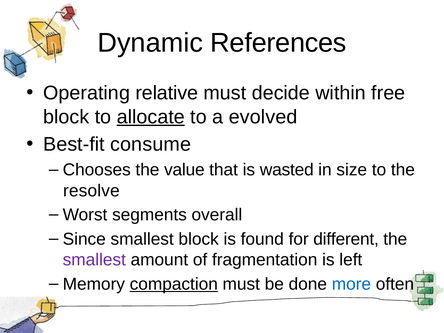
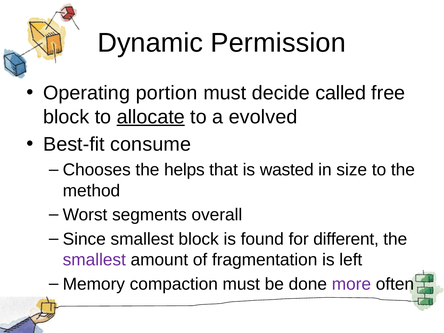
References: References -> Permission
relative: relative -> portion
within: within -> called
value: value -> helps
resolve: resolve -> method
compaction underline: present -> none
more colour: blue -> purple
